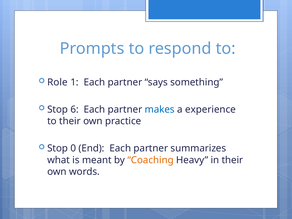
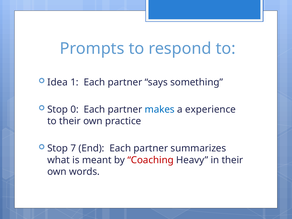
Role: Role -> Idea
6: 6 -> 0
0: 0 -> 7
Coaching colour: orange -> red
